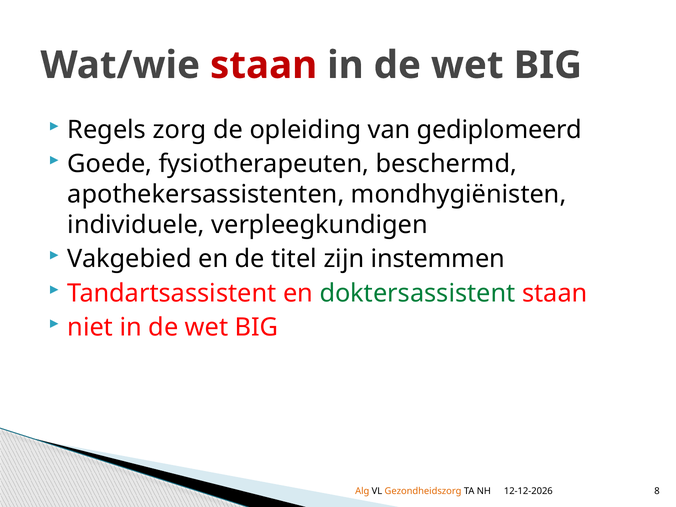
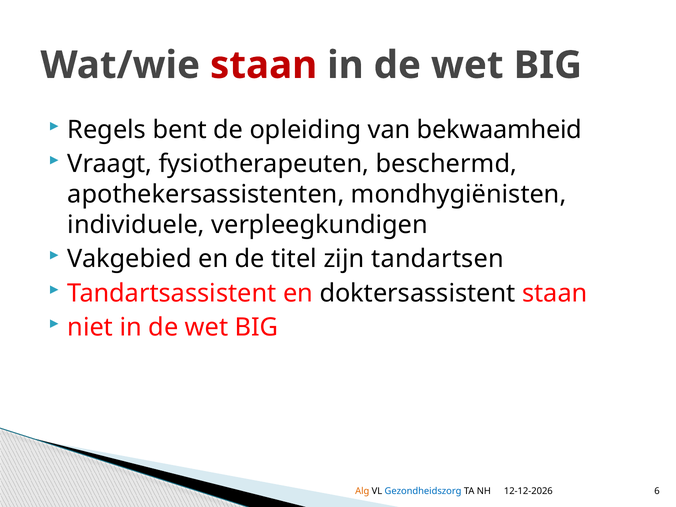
zorg: zorg -> bent
gediplomeerd: gediplomeerd -> bekwaamheid
Goede: Goede -> Vraagt
instemmen: instemmen -> tandartsen
doktersassistent colour: green -> black
Gezondheidszorg colour: orange -> blue
8: 8 -> 6
